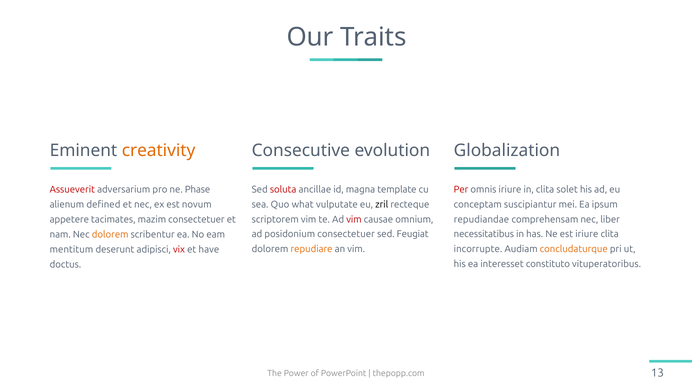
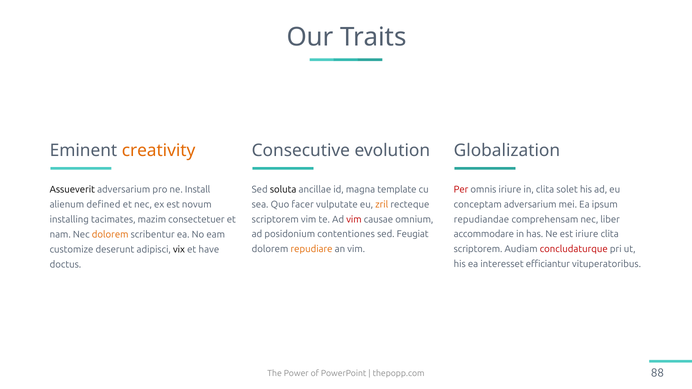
Assueverit colour: red -> black
Phase: Phase -> Install
soluta colour: red -> black
what: what -> facer
zril colour: black -> orange
conceptam suscipiantur: suscipiantur -> adversarium
appetere: appetere -> installing
posidonium consectetuer: consectetuer -> contentiones
necessitatibus: necessitatibus -> accommodare
incorrupte at (478, 249): incorrupte -> scriptorem
concludaturque colour: orange -> red
mentitum: mentitum -> customize
vix colour: red -> black
constituto: constituto -> efficiantur
13: 13 -> 88
